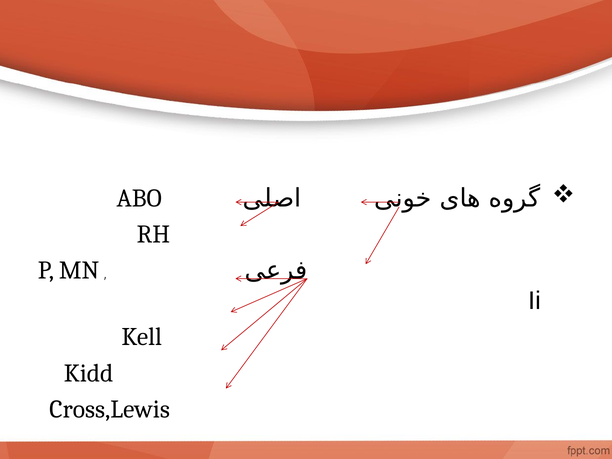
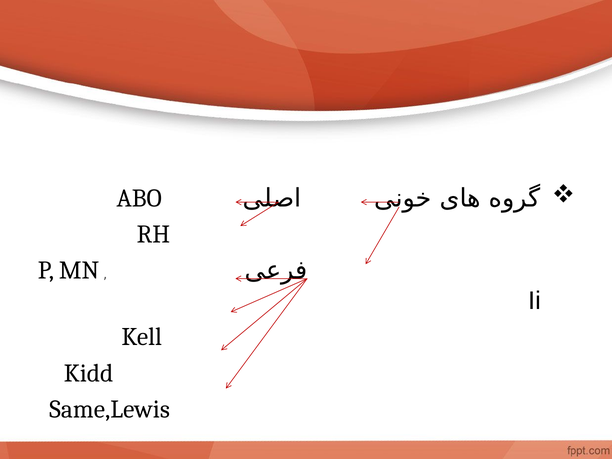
Cross,Lewis: Cross,Lewis -> Same,Lewis
